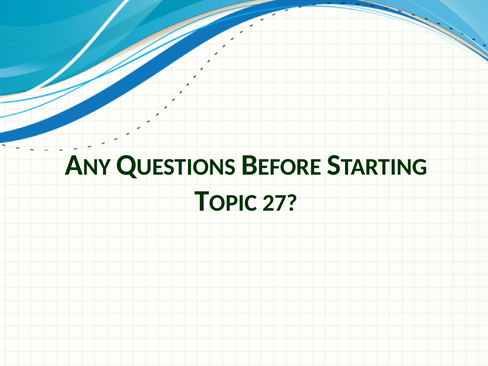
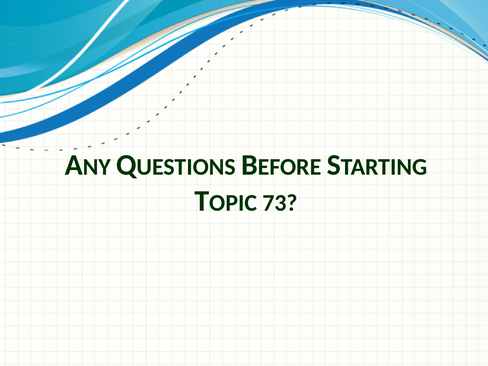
27: 27 -> 73
